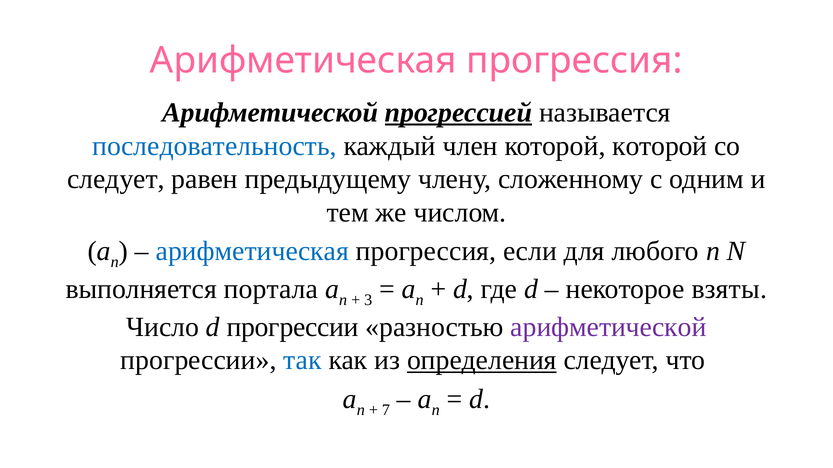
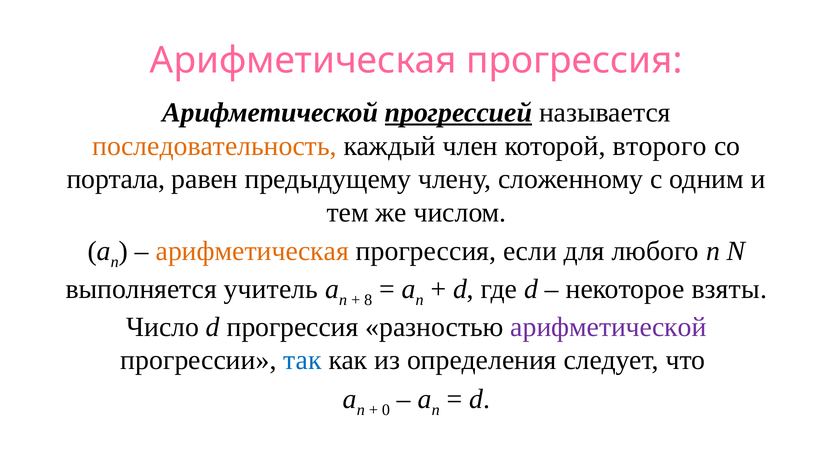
последовательность colour: blue -> orange
которой которой: которой -> второго
следует at (116, 179): следует -> портала
арифметическая at (252, 252) colour: blue -> orange
портала: портала -> учитель
3: 3 -> 8
d прогрессии: прогрессии -> прогрессия
определения underline: present -> none
7: 7 -> 0
